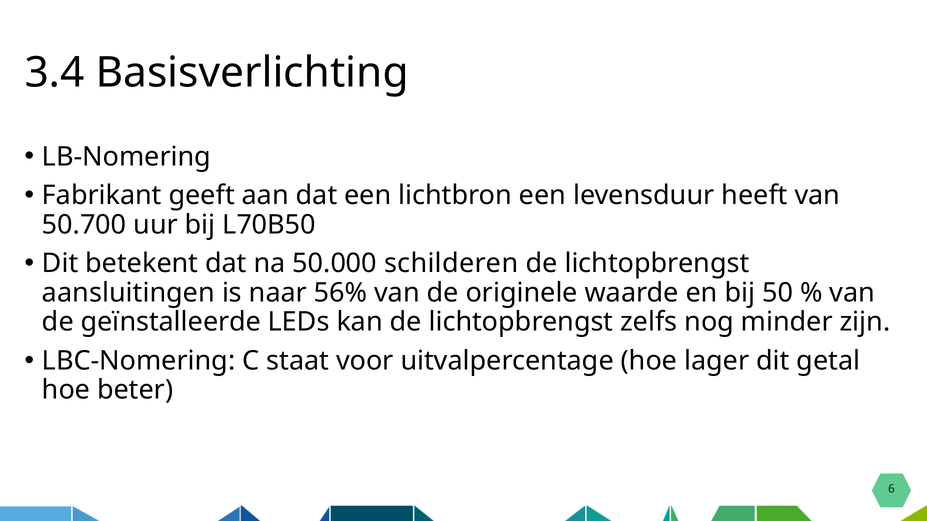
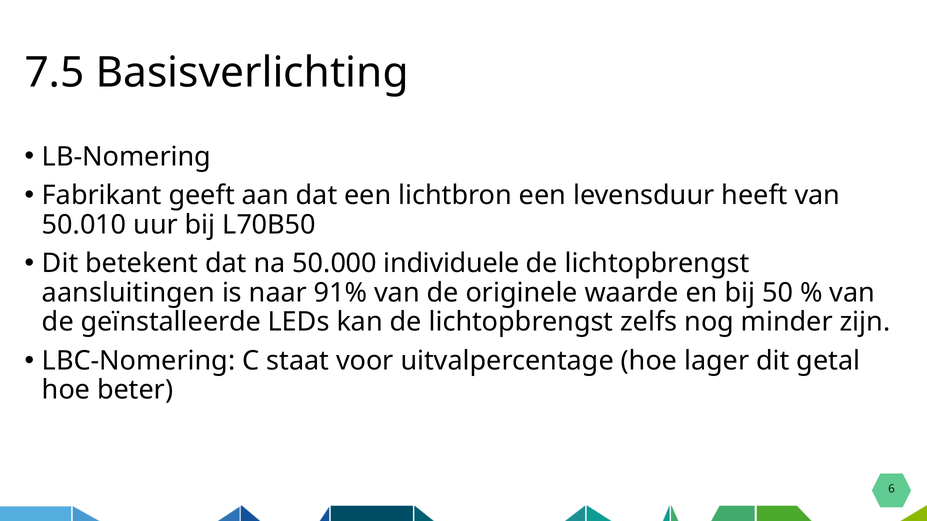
3.4: 3.4 -> 7.5
50.700: 50.700 -> 50.010
schilderen: schilderen -> individuele
56%: 56% -> 91%
